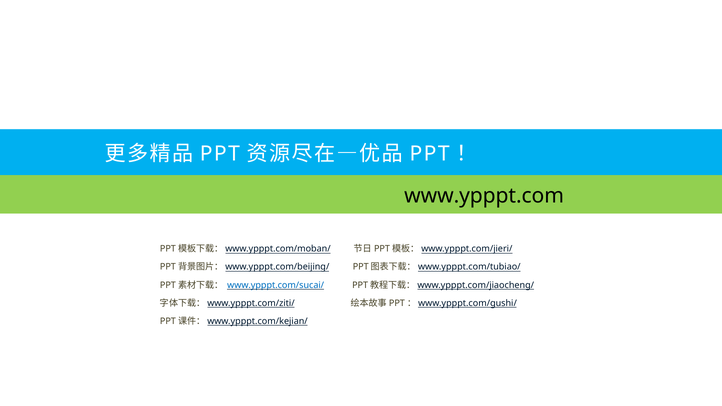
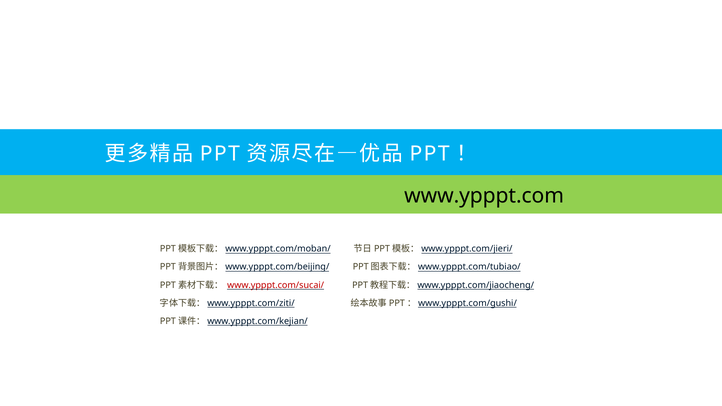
www.ypppt.com/sucai/ colour: blue -> red
